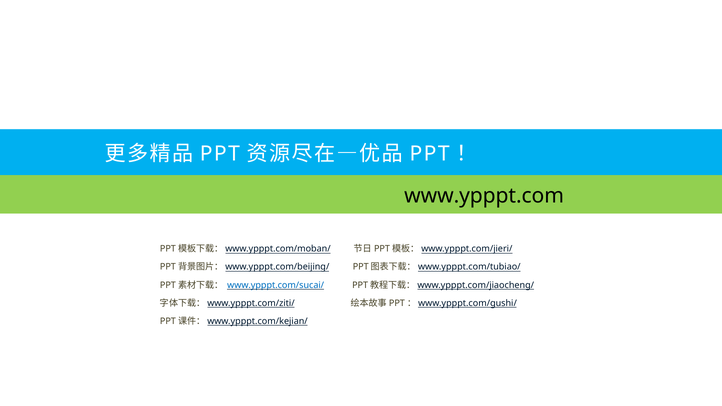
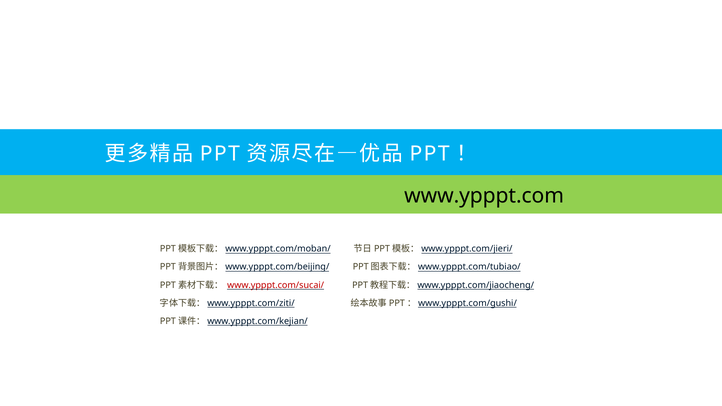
www.ypppt.com/sucai/ colour: blue -> red
